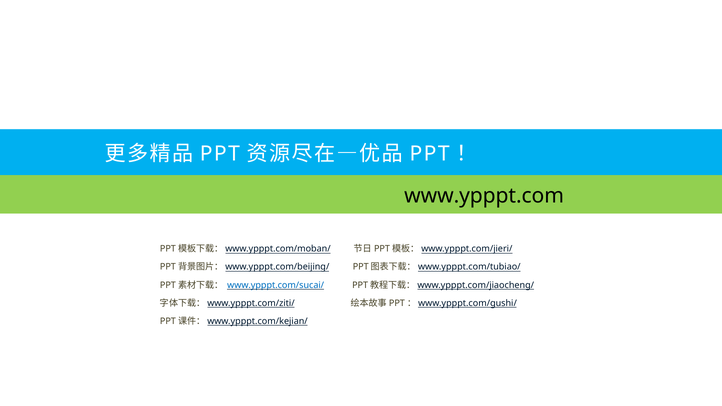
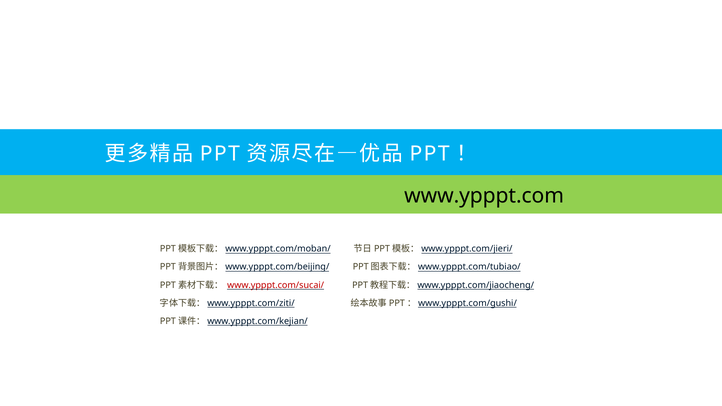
www.ypppt.com/sucai/ colour: blue -> red
